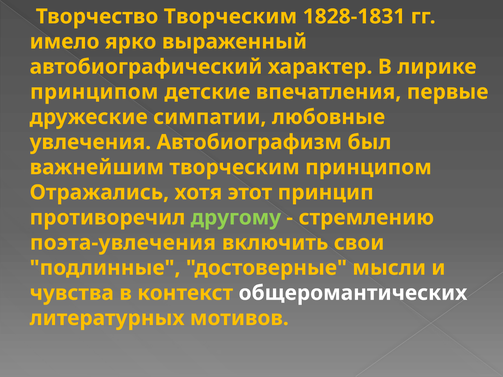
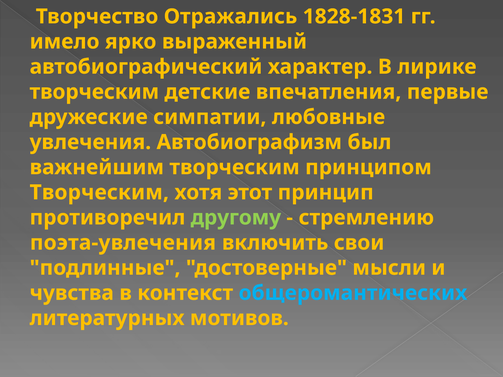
Творчество Творческим: Творческим -> Отражались
принципом at (94, 92): принципом -> творческим
Отражались at (99, 193): Отражались -> Творческим
общеромантических colour: white -> light blue
